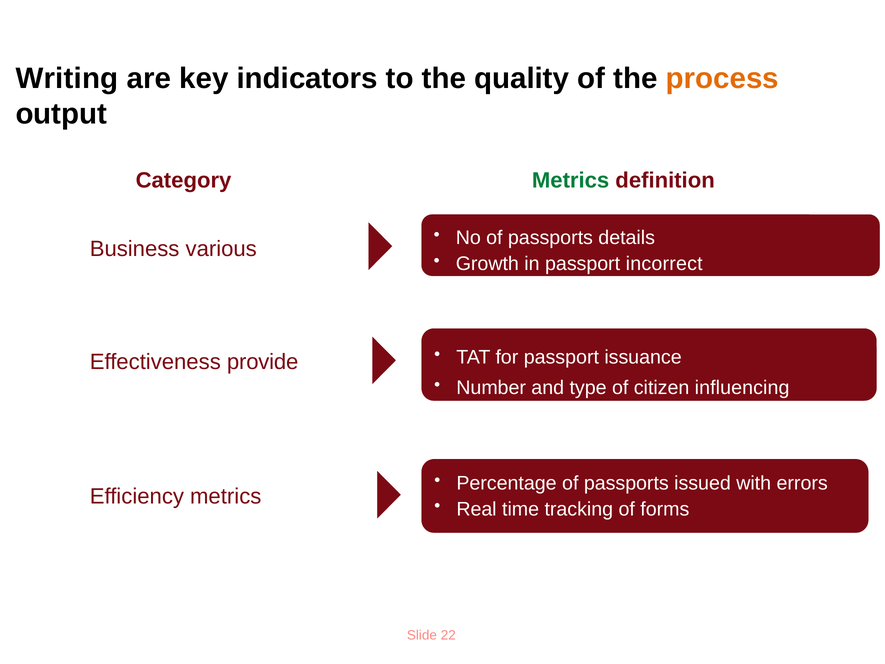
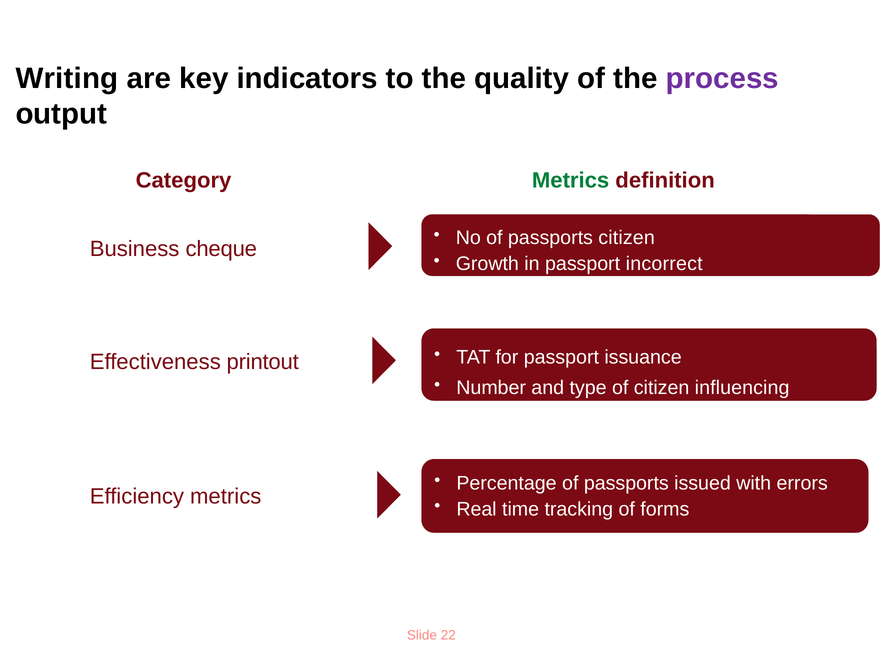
process colour: orange -> purple
passports details: details -> citizen
various: various -> cheque
provide: provide -> printout
